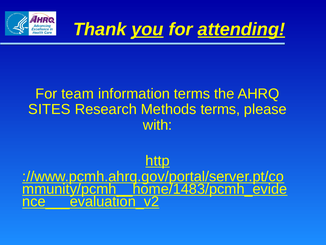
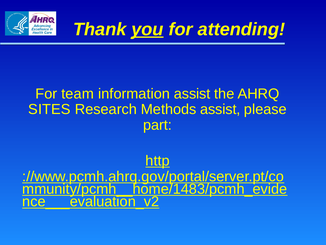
attending underline: present -> none
information terms: terms -> assist
Methods terms: terms -> assist
with: with -> part
